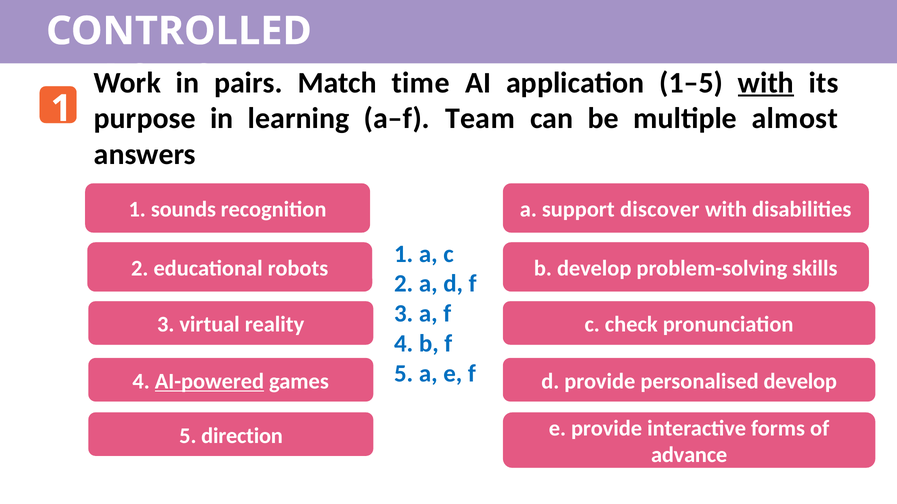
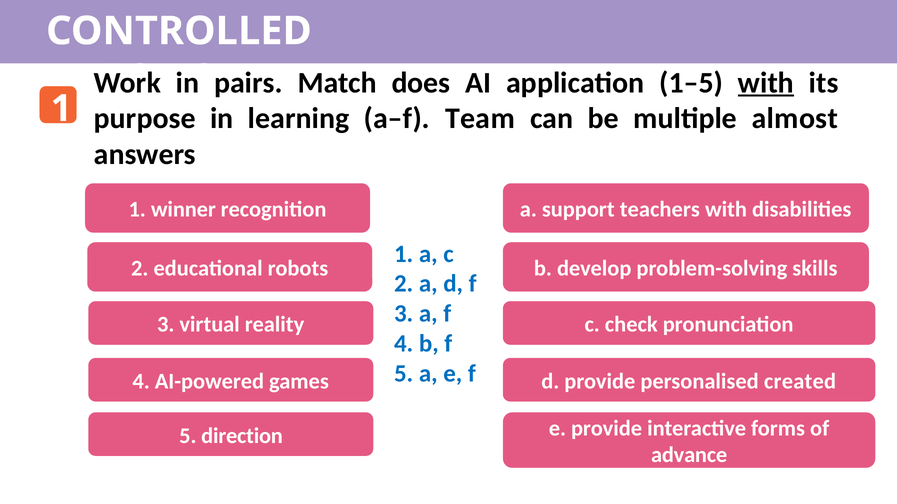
time: time -> does
sounds: sounds -> winner
discover: discover -> teachers
AI-powered underline: present -> none
personalised develop: develop -> created
